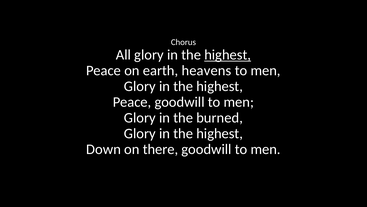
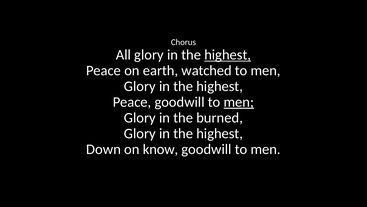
heavens: heavens -> watched
men at (239, 102) underline: none -> present
there: there -> know
